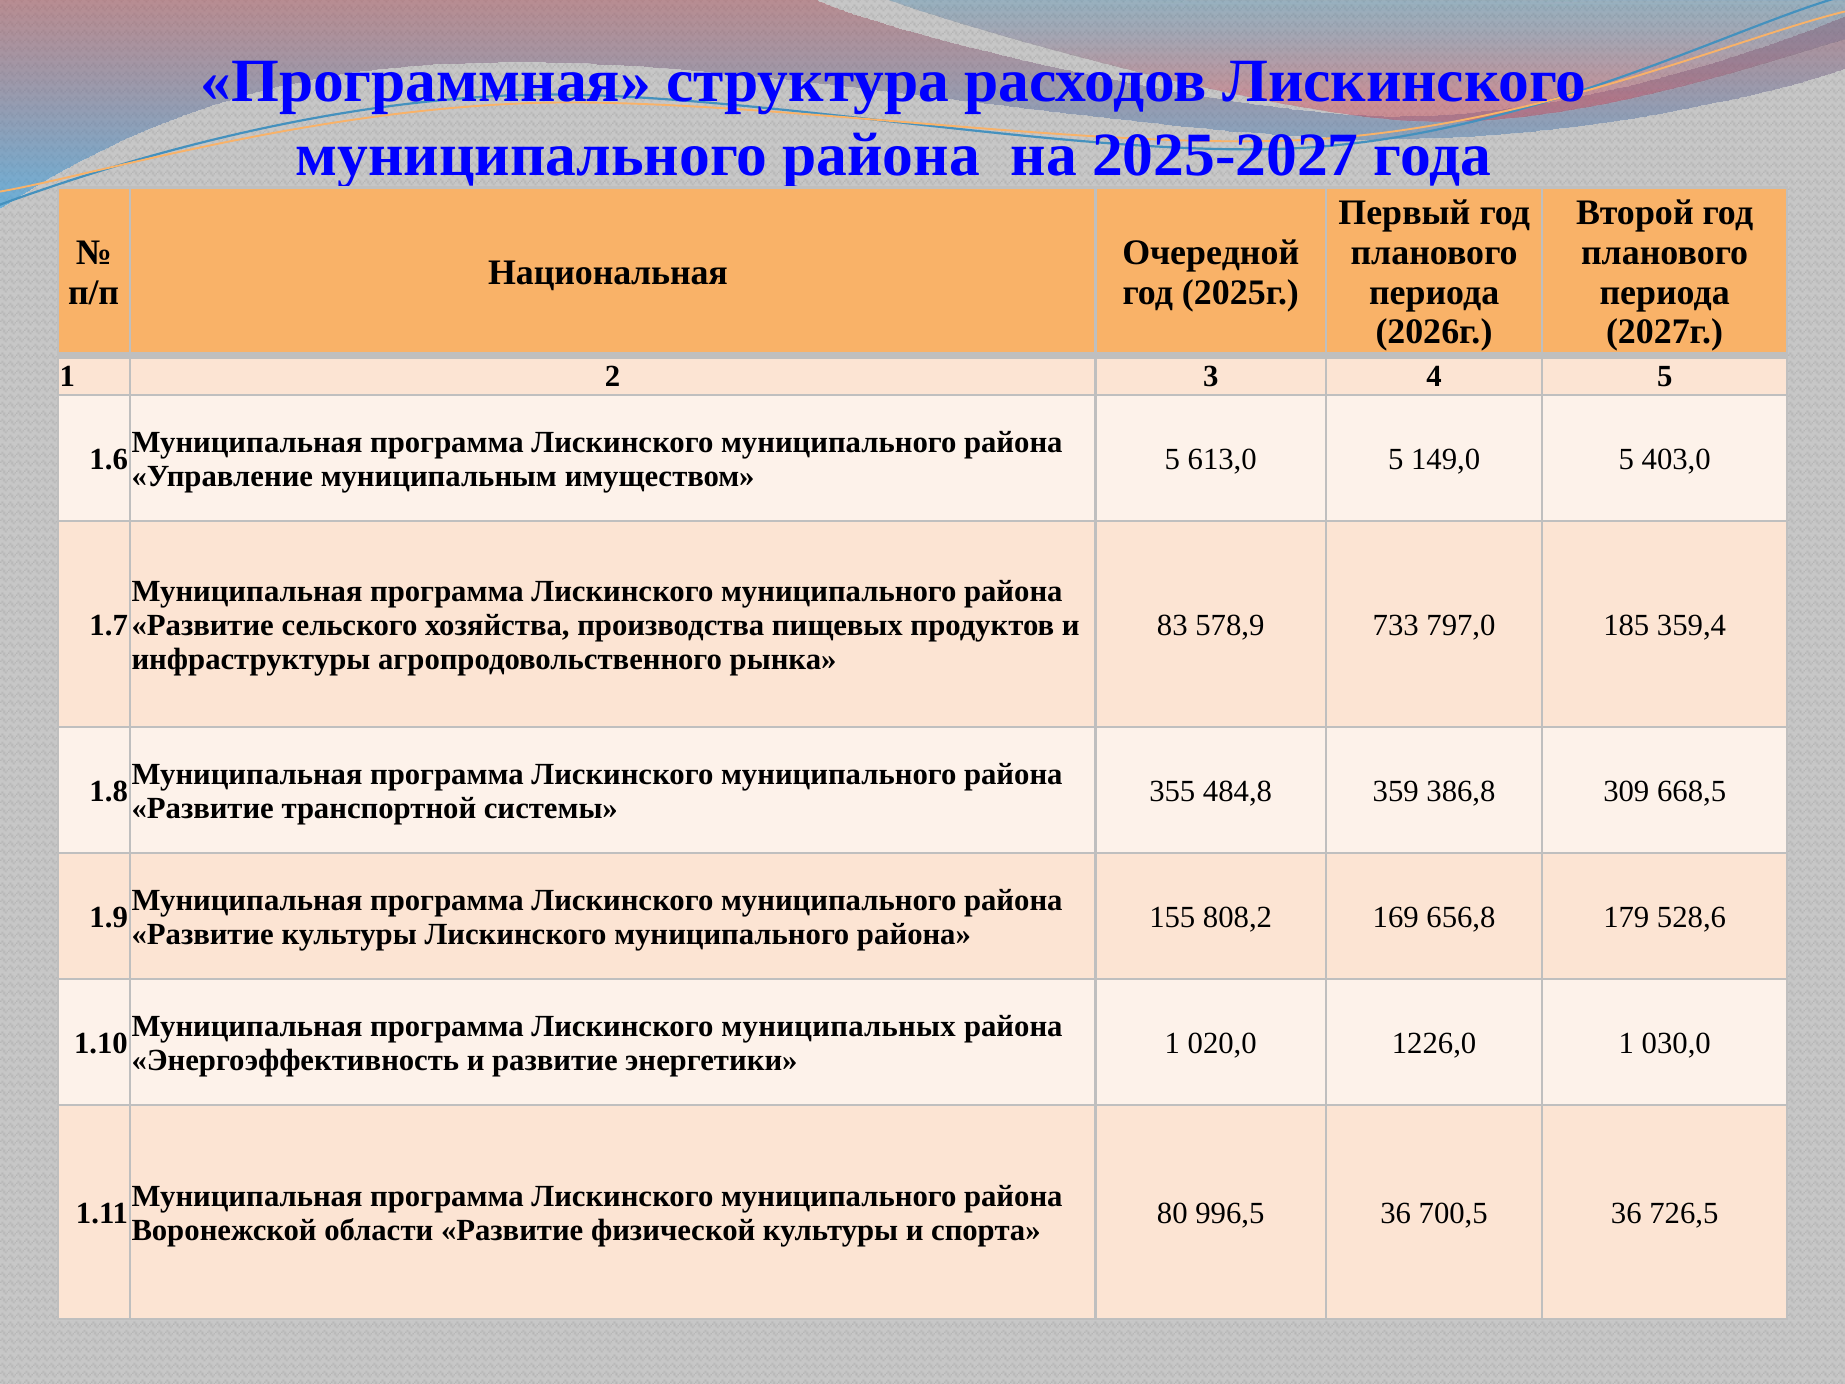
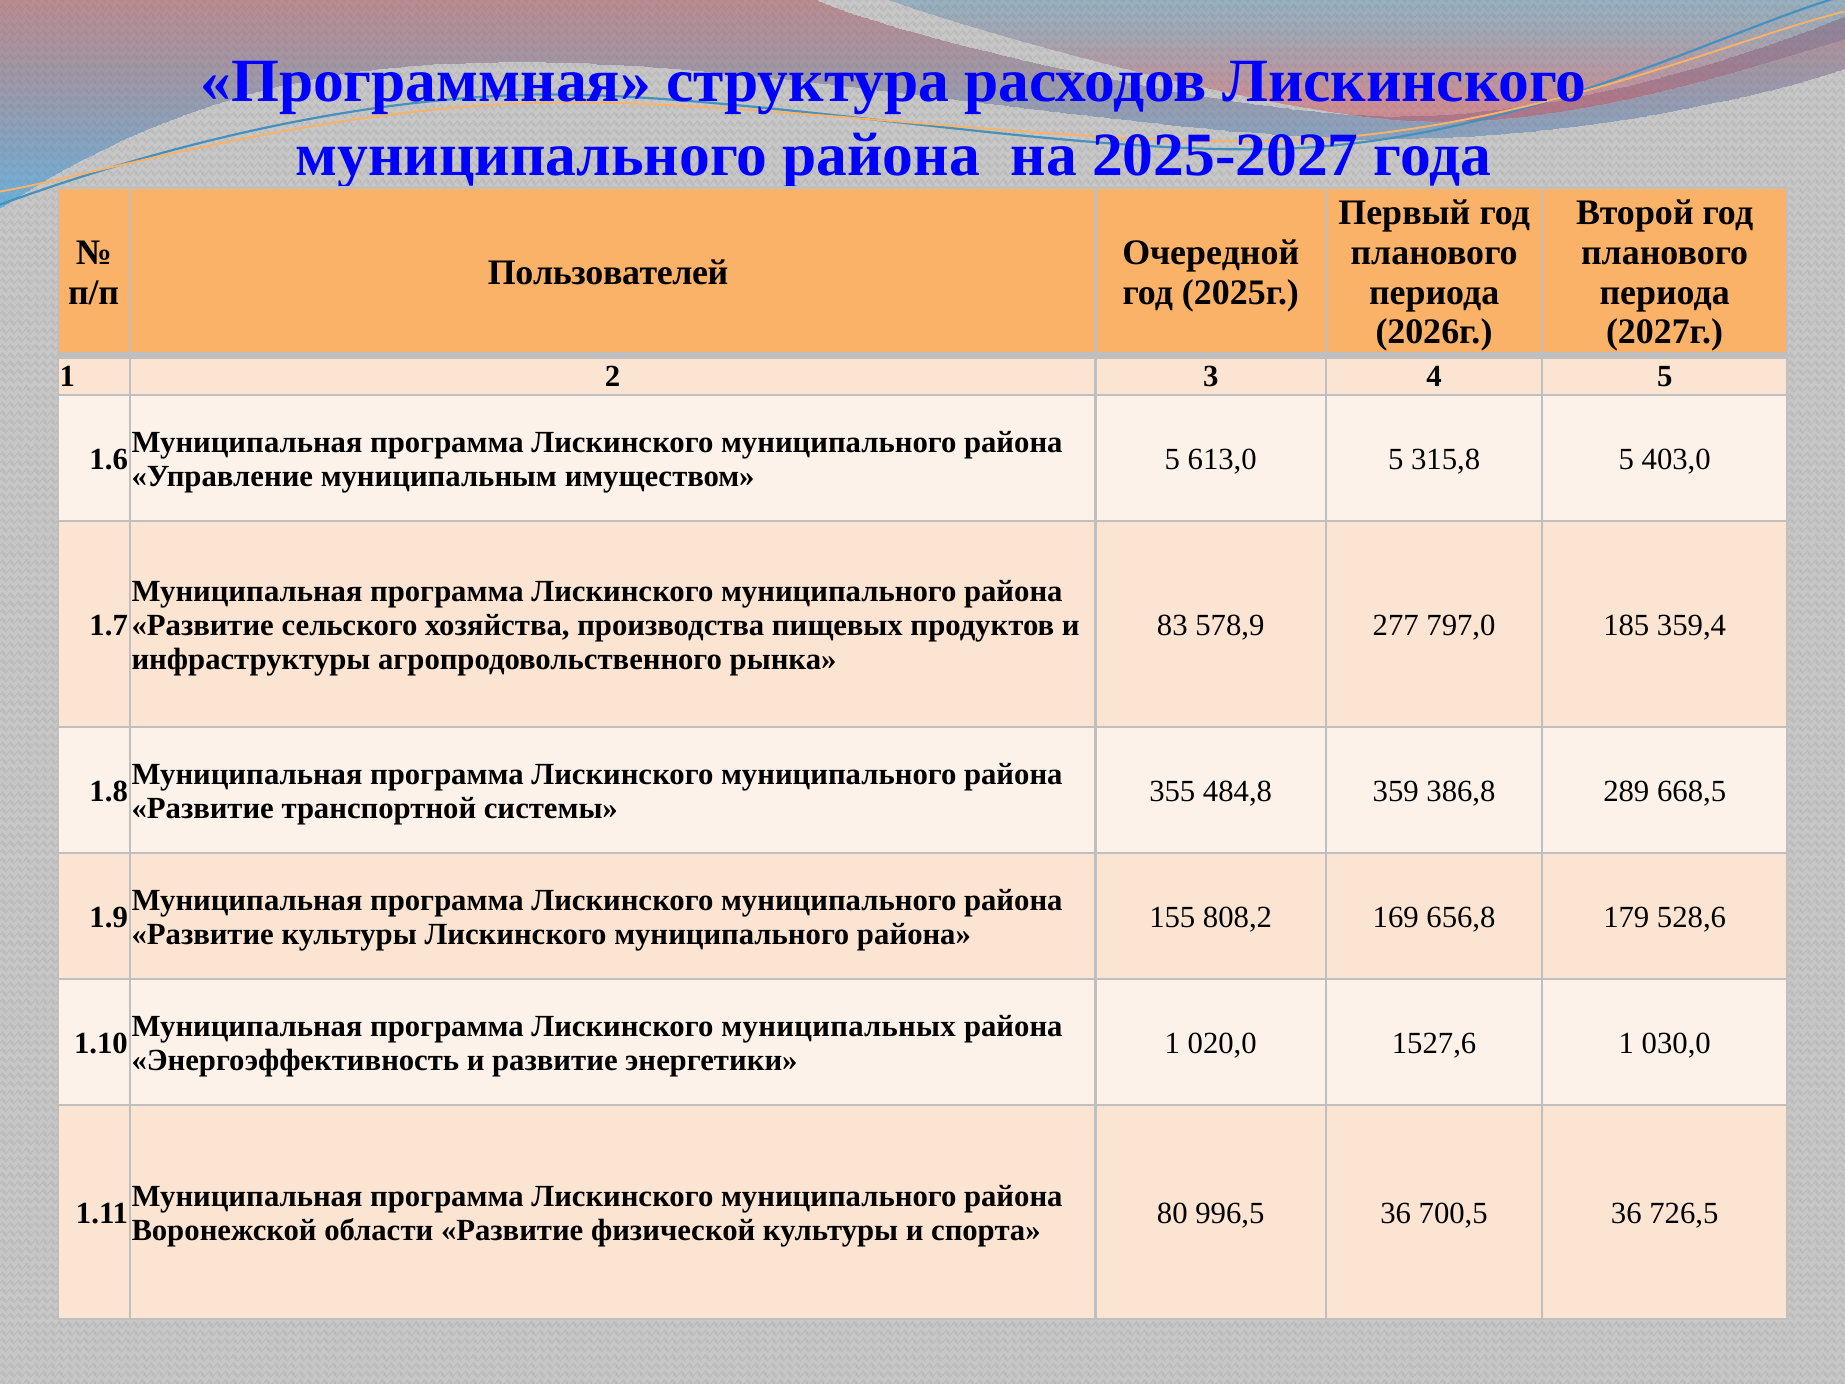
Национальная: Национальная -> Пользователей
149,0: 149,0 -> 315,8
733: 733 -> 277
309: 309 -> 289
1226,0: 1226,0 -> 1527,6
